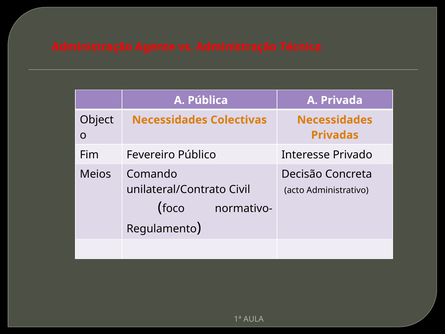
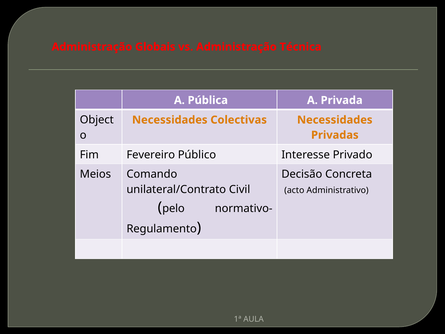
Agente: Agente -> Globais
foco: foco -> pelo
